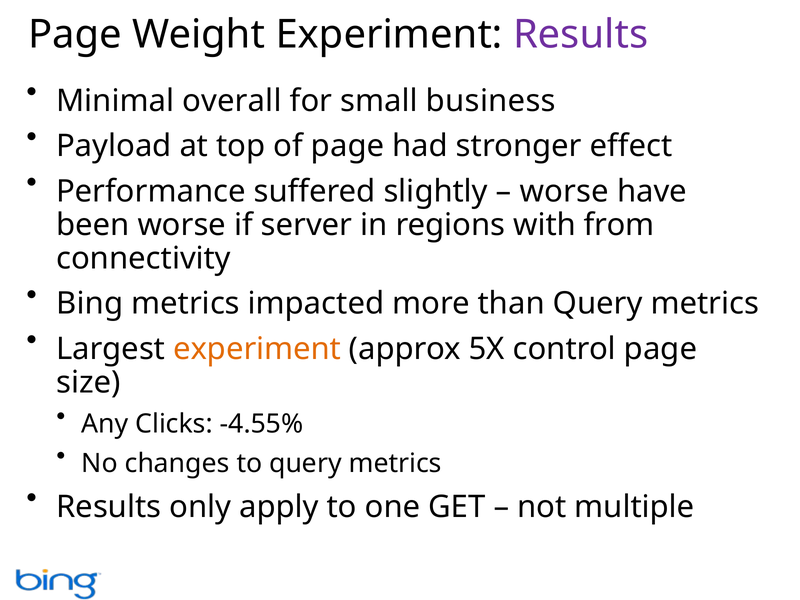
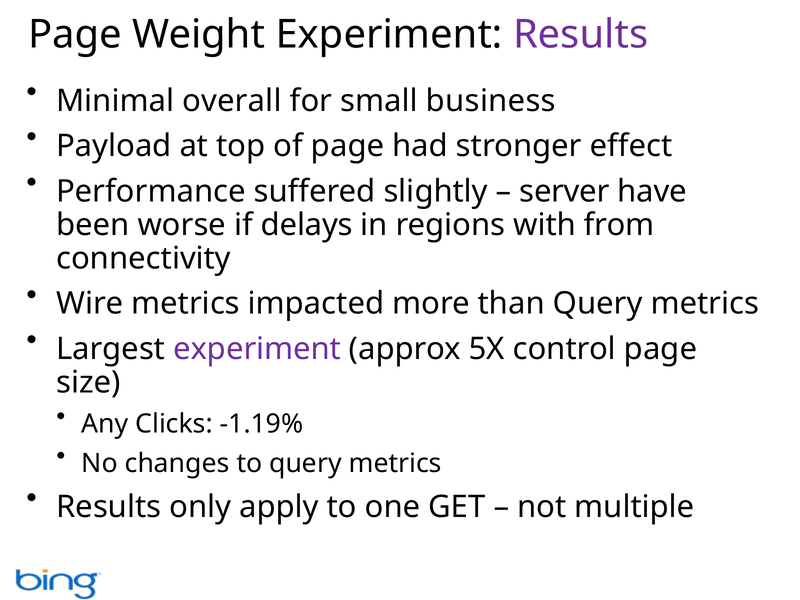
worse at (564, 191): worse -> server
server: server -> delays
Bing: Bing -> Wire
experiment at (257, 349) colour: orange -> purple
-4.55%: -4.55% -> -1.19%
